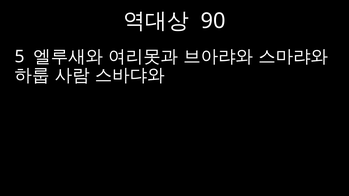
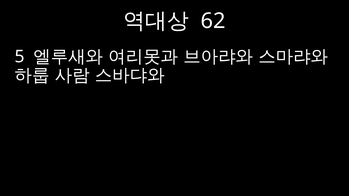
90: 90 -> 62
